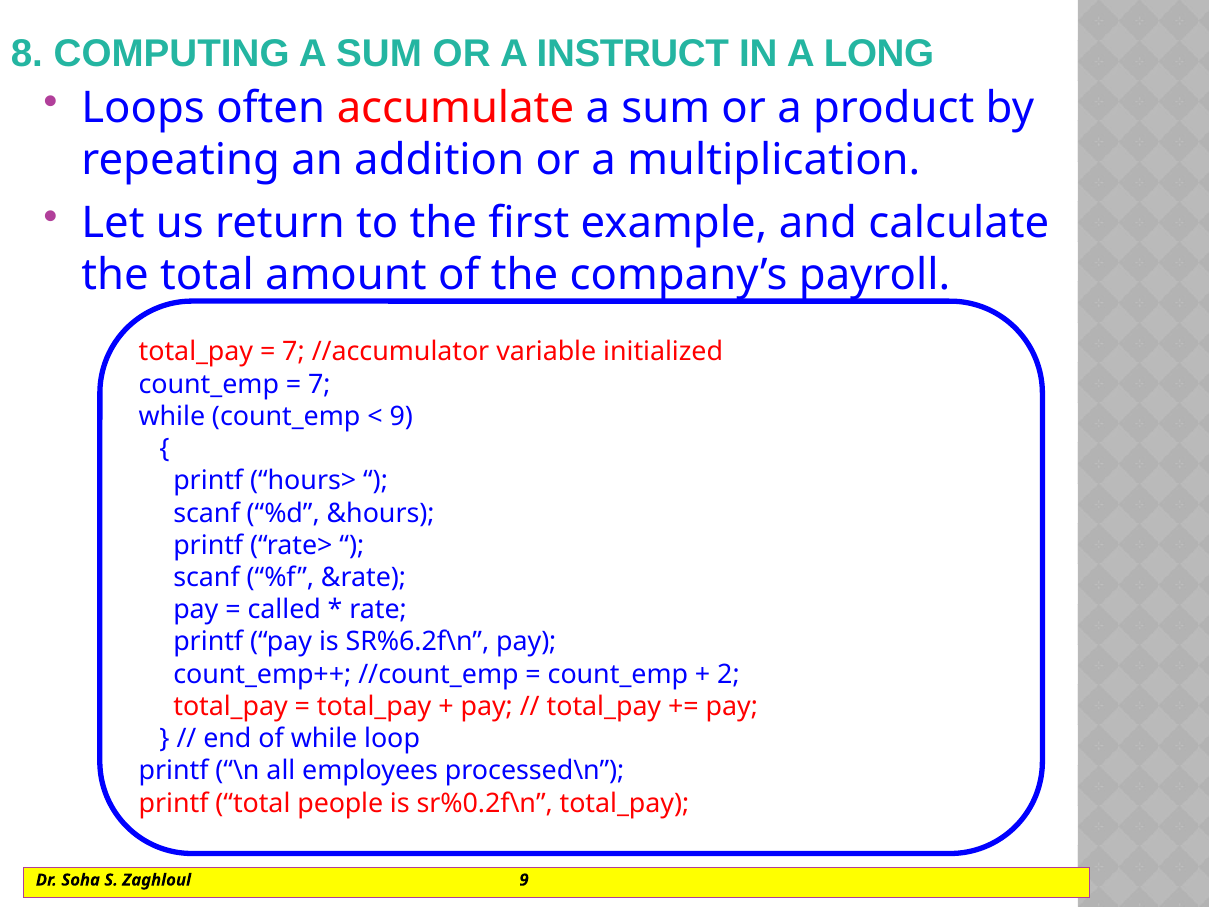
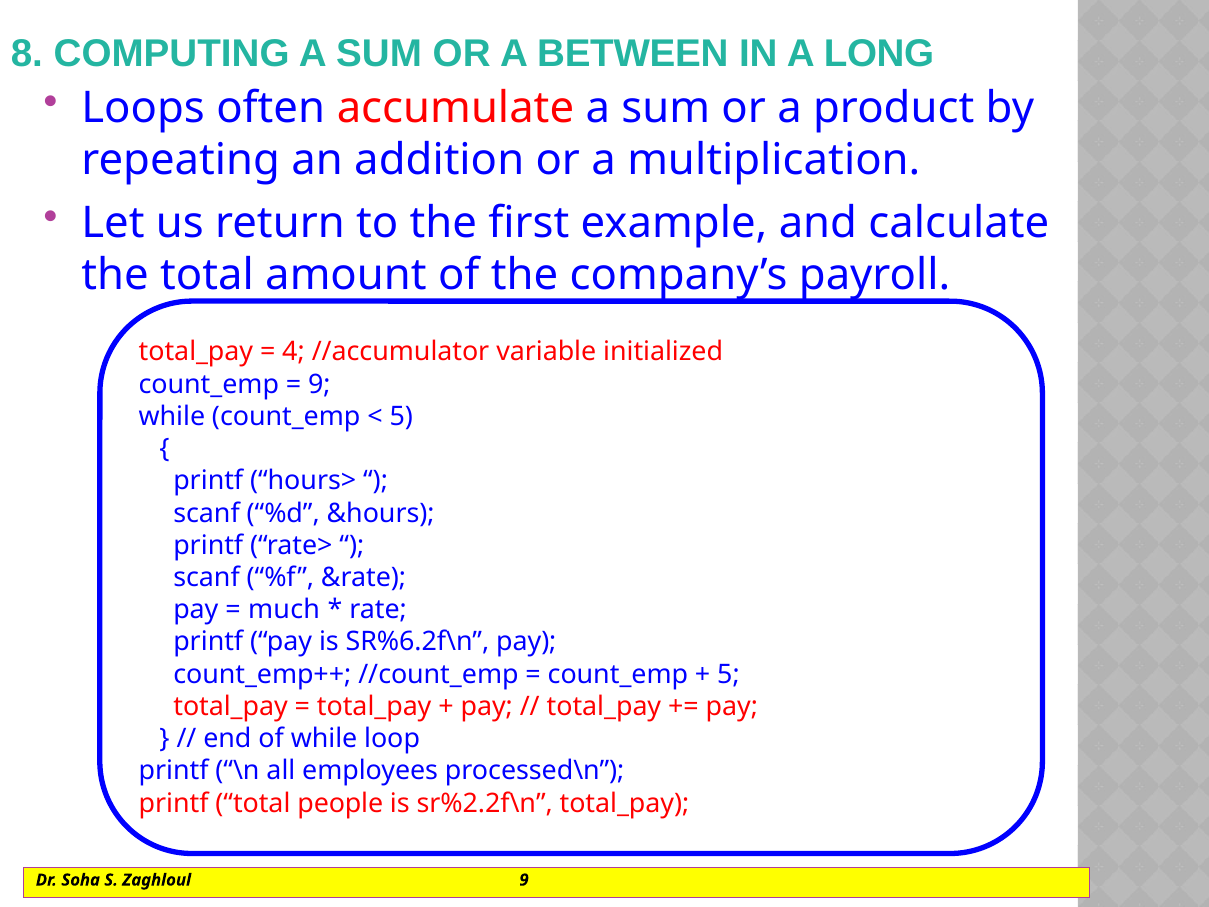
INSTRUCT: INSTRUCT -> BETWEEN
7 at (293, 352): 7 -> 4
7 at (319, 384): 7 -> 9
9 at (401, 416): 9 -> 5
called: called -> much
2 at (728, 674): 2 -> 5
sr%0.2f\n: sr%0.2f\n -> sr%2.2f\n
